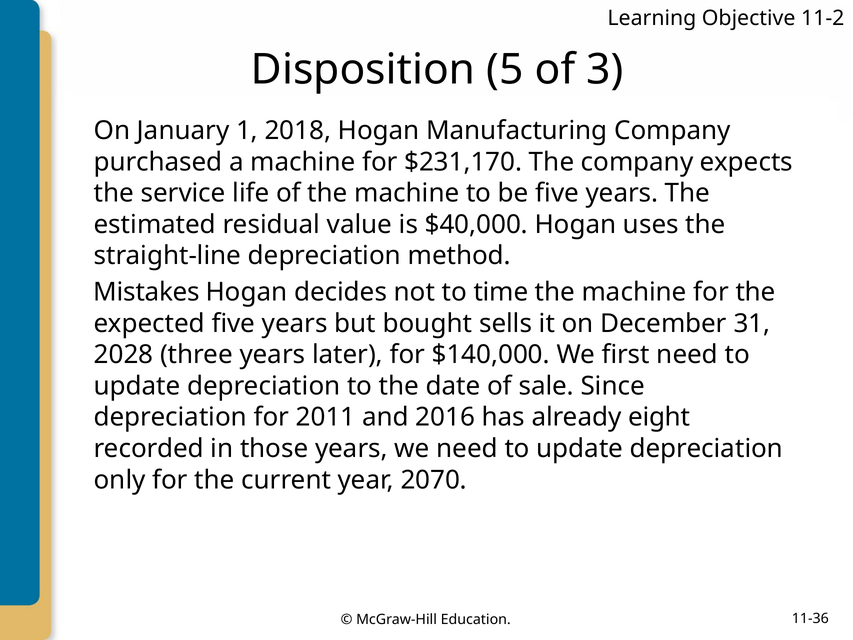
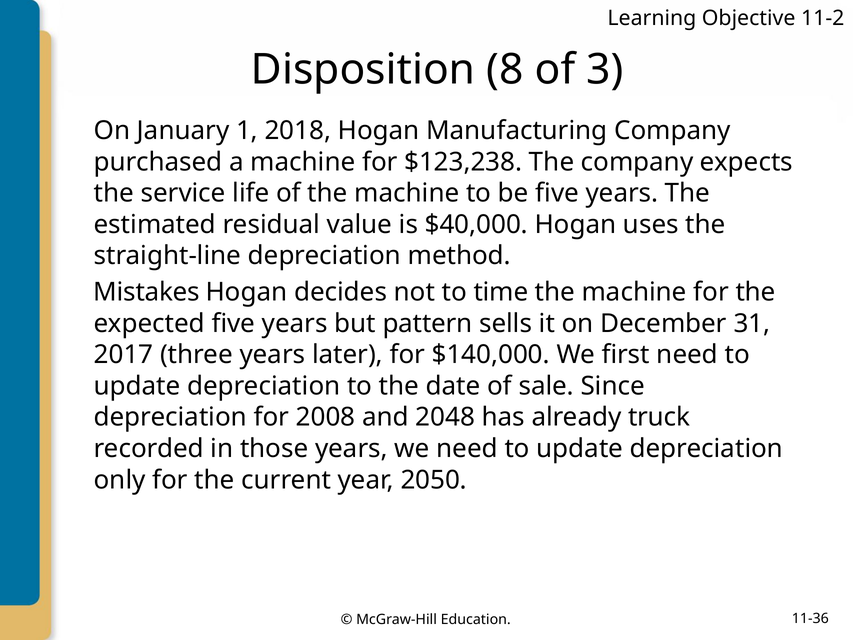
5: 5 -> 8
$231,170: $231,170 -> $123,238
bought: bought -> pattern
2028: 2028 -> 2017
2011: 2011 -> 2008
2016: 2016 -> 2048
eight: eight -> truck
2070: 2070 -> 2050
